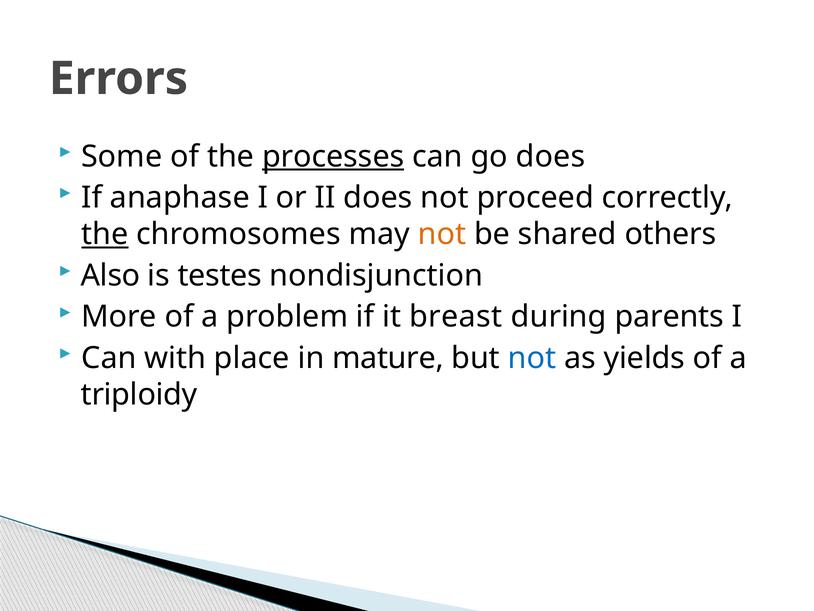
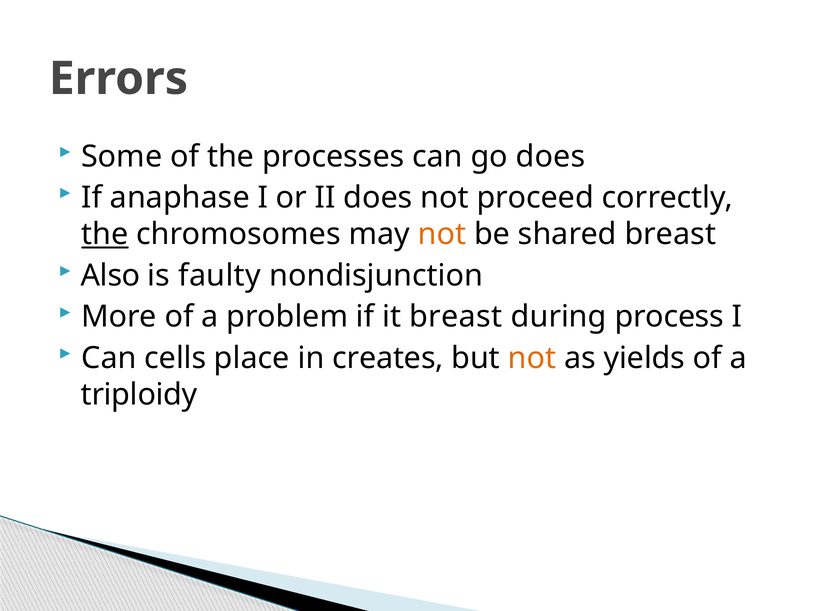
processes underline: present -> none
shared others: others -> breast
testes: testes -> faulty
parents: parents -> process
with: with -> cells
mature: mature -> creates
not at (532, 358) colour: blue -> orange
